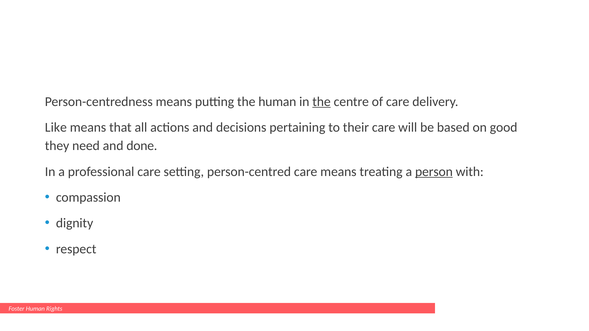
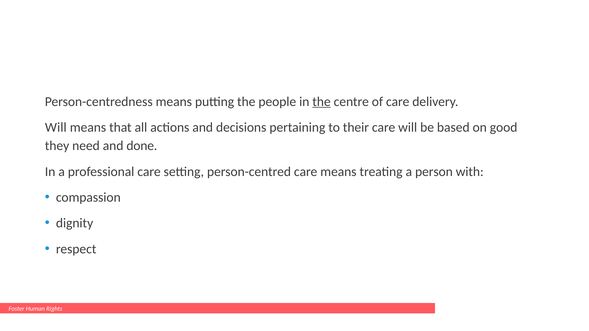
the human: human -> people
Like at (56, 127): Like -> Will
person underline: present -> none
